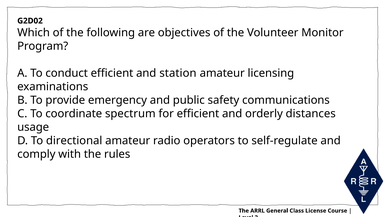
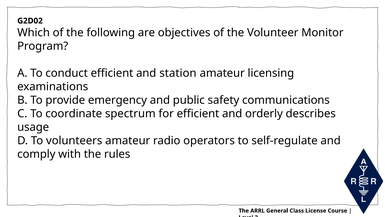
distances: distances -> describes
directional: directional -> volunteers
